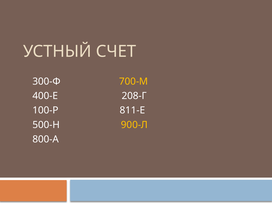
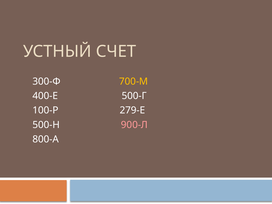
208-Г: 208-Г -> 500-Г
811-Е: 811-Е -> 279-Е
900-Л colour: yellow -> pink
